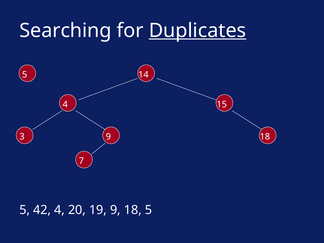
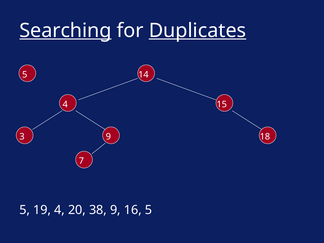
Searching underline: none -> present
42: 42 -> 19
19: 19 -> 38
9 18: 18 -> 16
